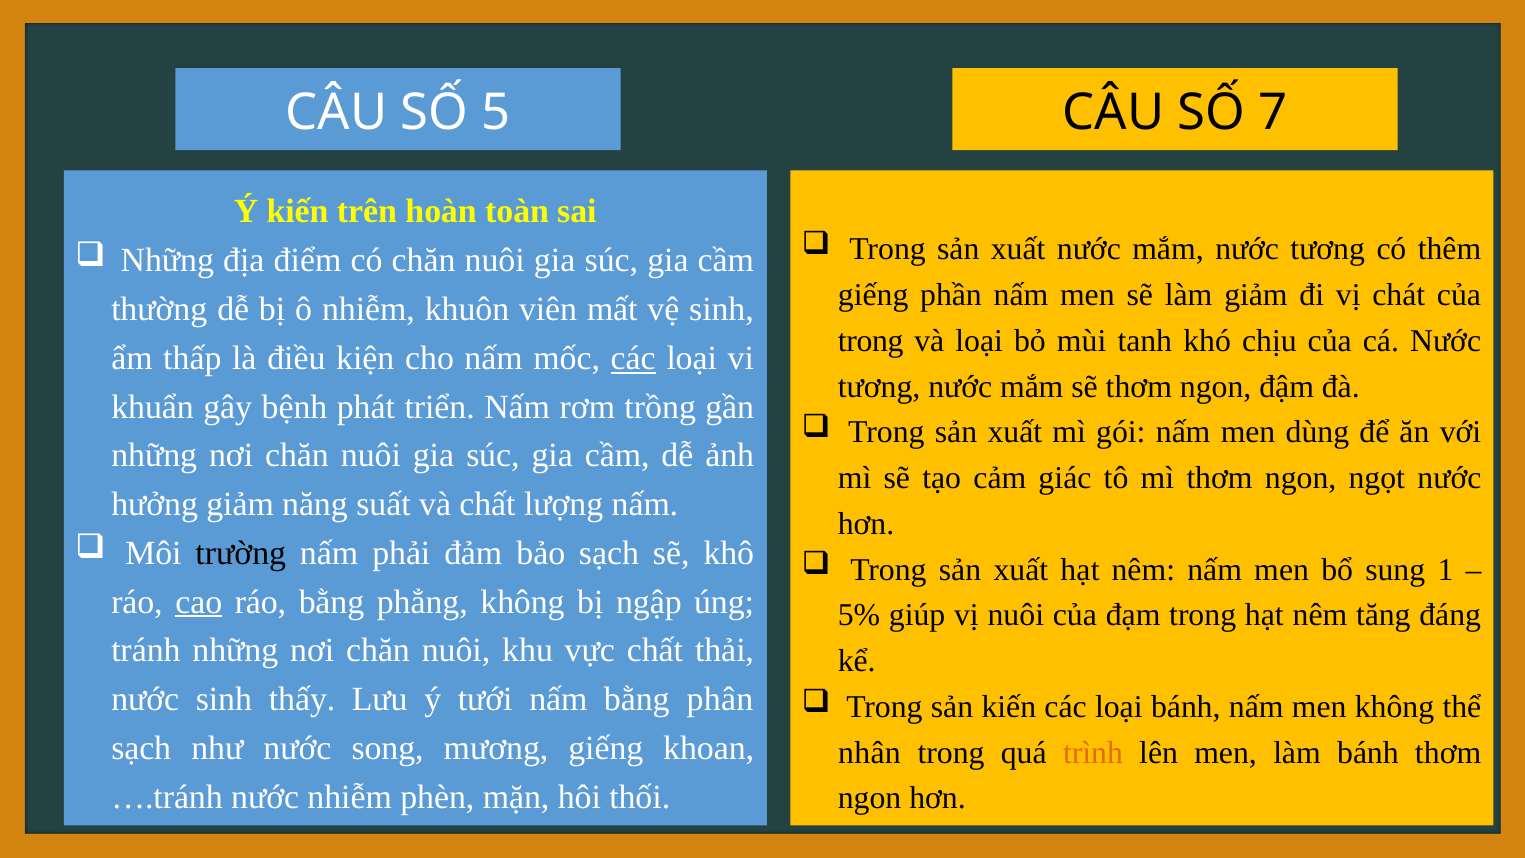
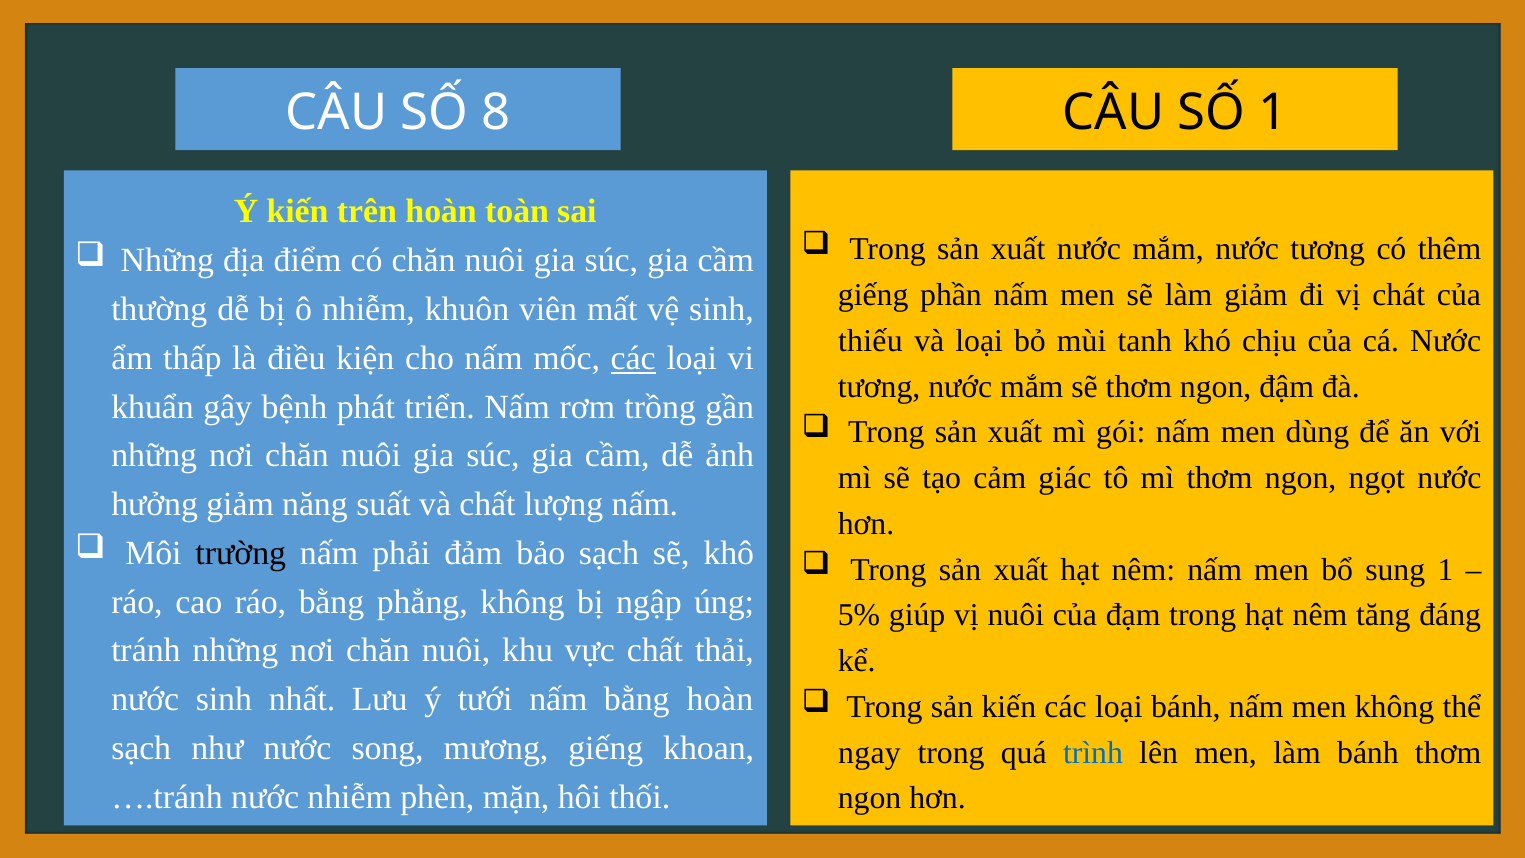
5: 5 -> 8
SỐ 7: 7 -> 1
trong at (871, 341): trong -> thiếu
cao underline: present -> none
thấy: thấy -> nhất
bằng phân: phân -> hoàn
nhân: nhân -> ngay
trình colour: orange -> blue
